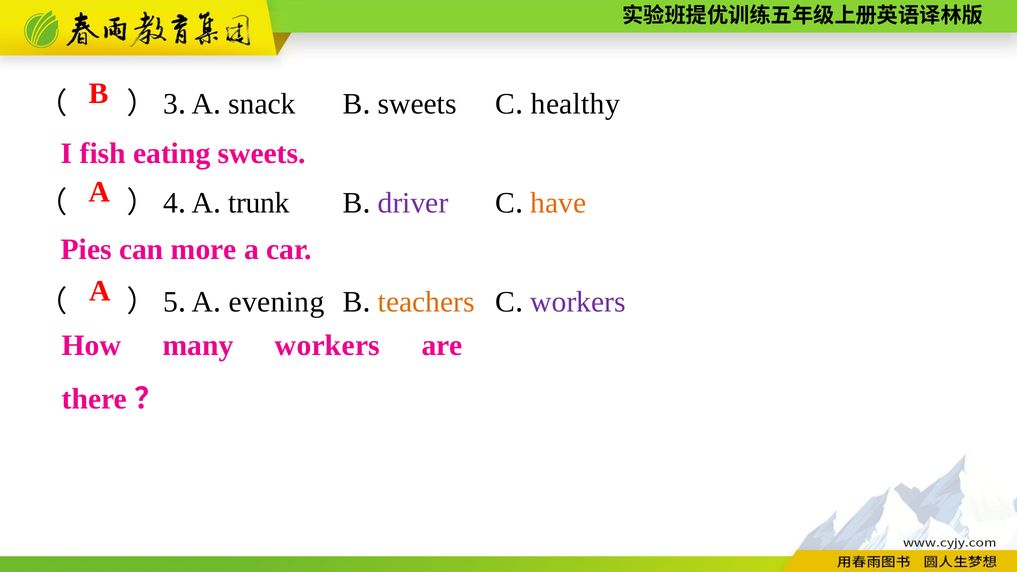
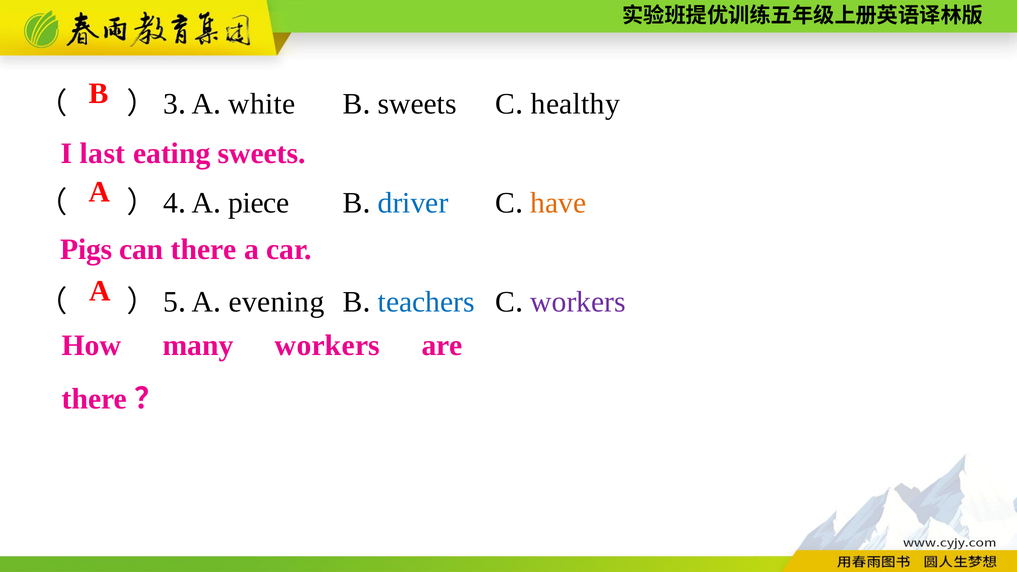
snack: snack -> white
fish: fish -> last
trunk: trunk -> piece
driver colour: purple -> blue
Pies: Pies -> Pigs
can more: more -> there
teachers colour: orange -> blue
